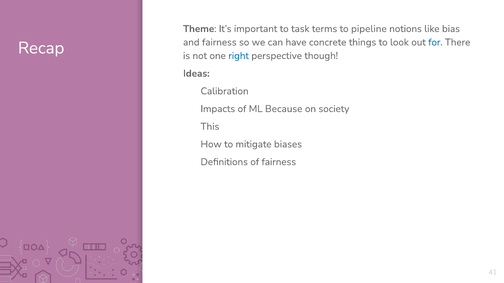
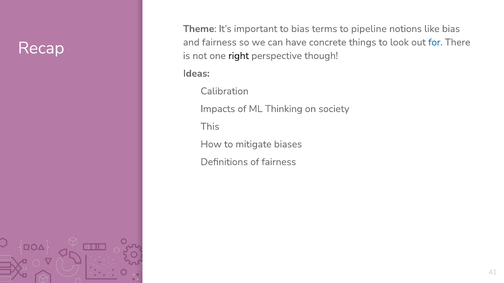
to task: task -> bias
right colour: blue -> black
Because: Because -> Thinking
